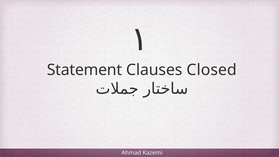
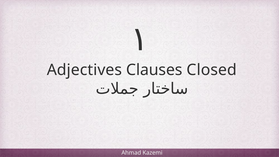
Statement: Statement -> Adjectives
